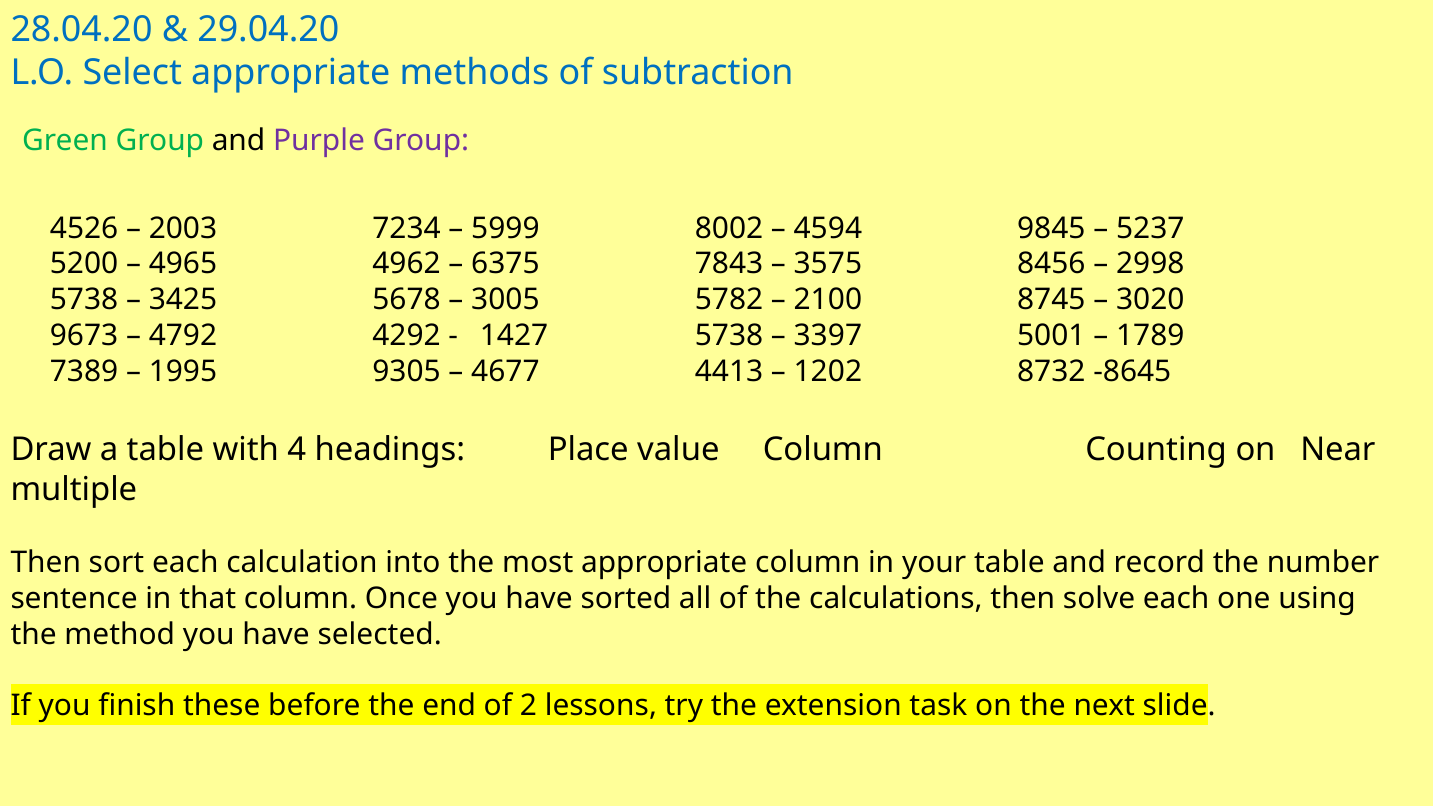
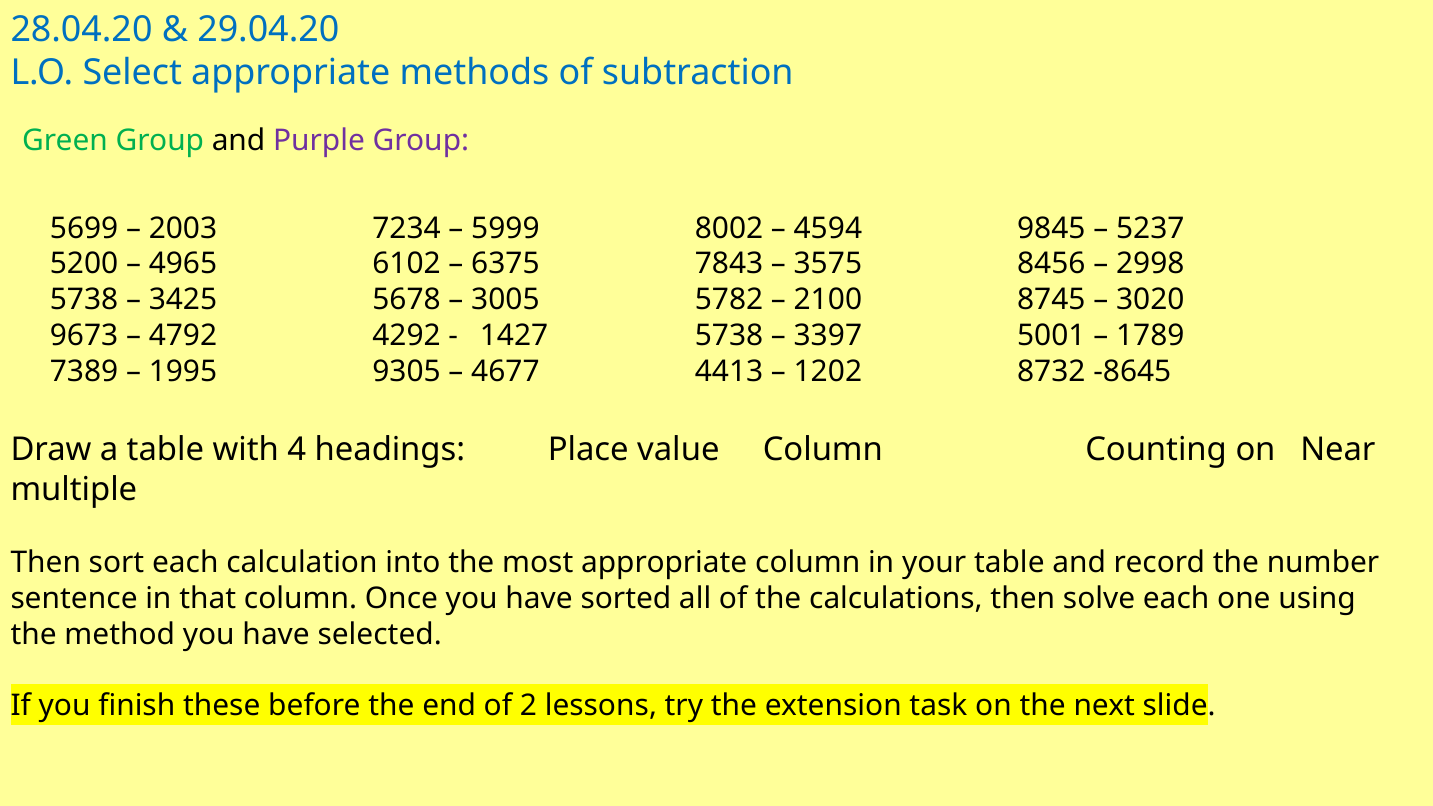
4526: 4526 -> 5699
4962: 4962 -> 6102
